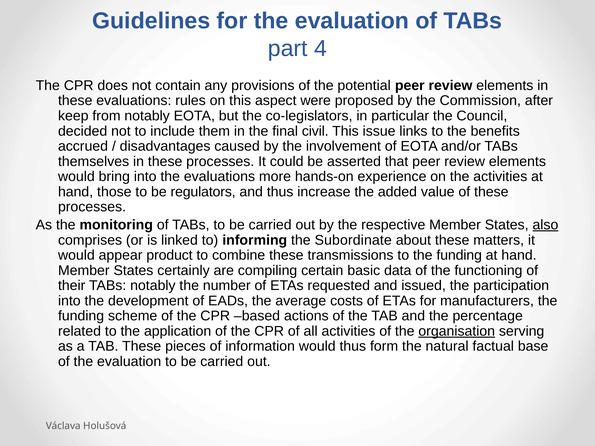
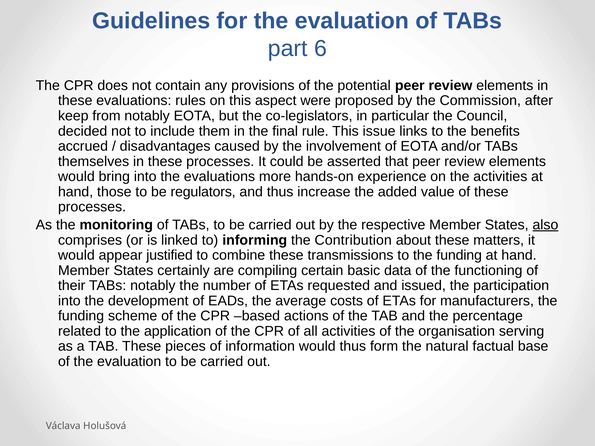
4: 4 -> 6
civil: civil -> rule
Subordinate: Subordinate -> Contribution
product: product -> justified
organisation underline: present -> none
